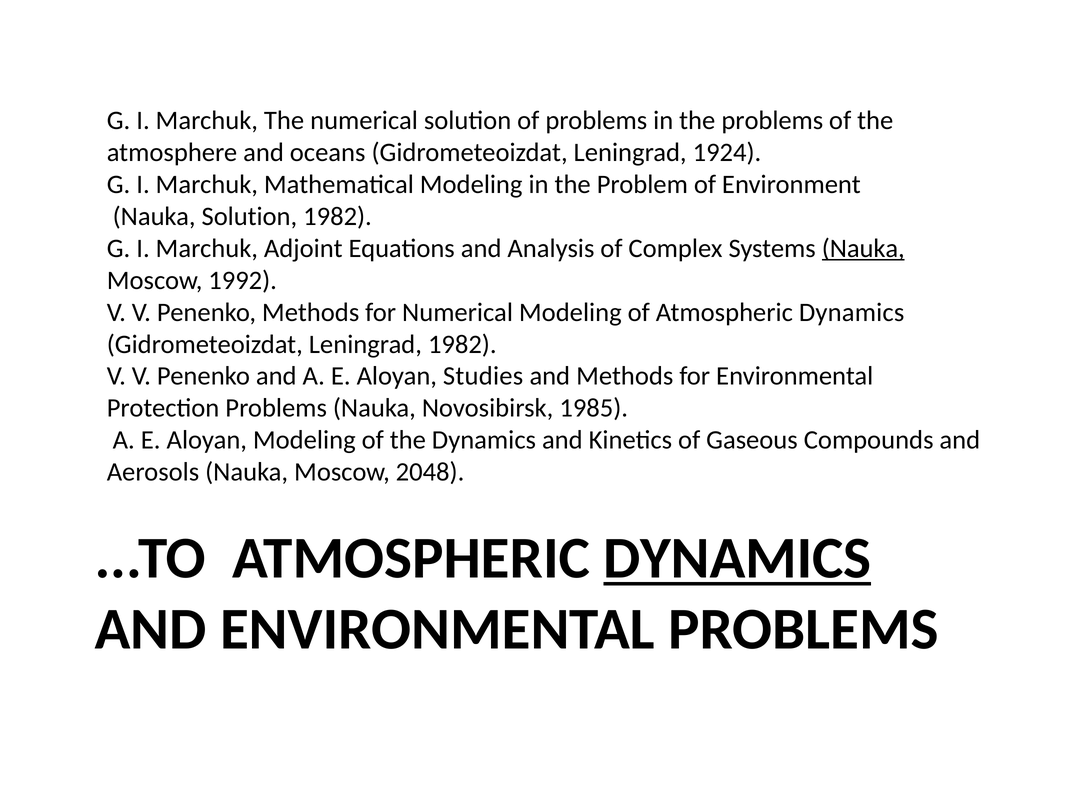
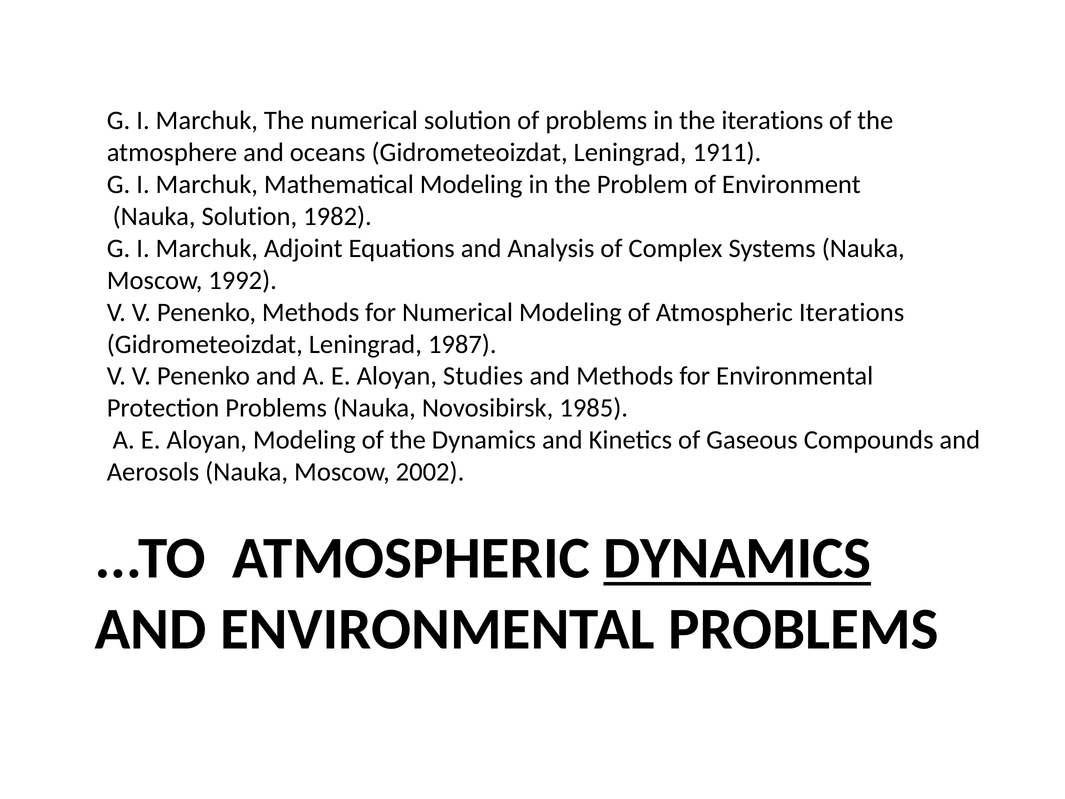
the problems: problems -> iterations
1924: 1924 -> 1911
Nauka at (863, 248) underline: present -> none
of Atmospheric Dynamics: Dynamics -> Iterations
Leningrad 1982: 1982 -> 1987
2048: 2048 -> 2002
